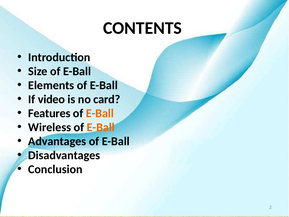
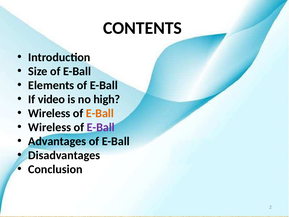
card: card -> high
Features at (49, 113): Features -> Wireless
E-Ball at (101, 127) colour: orange -> purple
